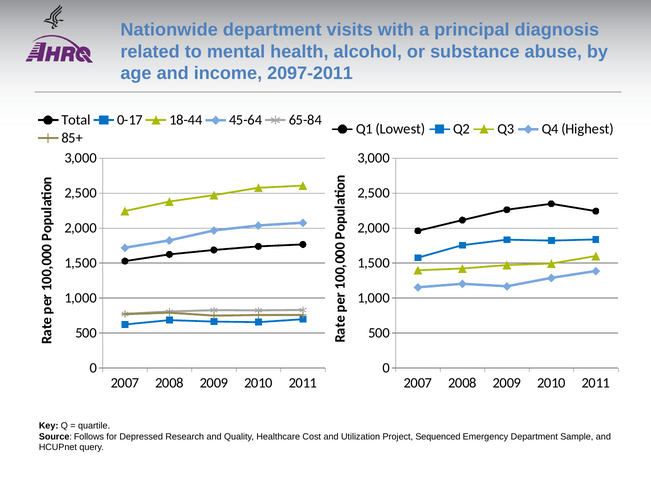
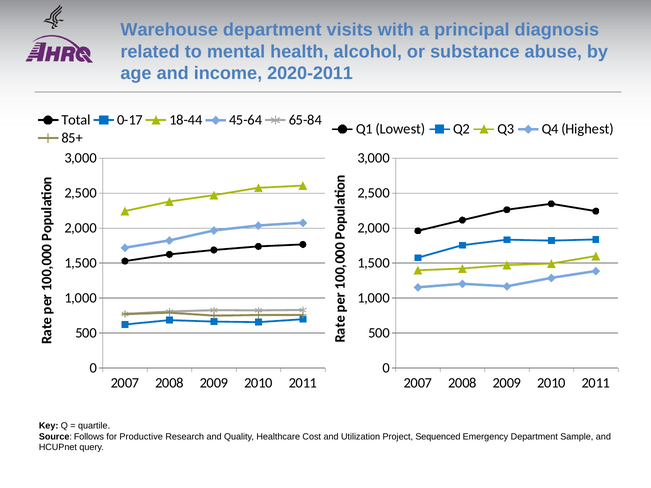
Nationwide: Nationwide -> Warehouse
2097-2011: 2097-2011 -> 2020-2011
Depressed: Depressed -> Productive
